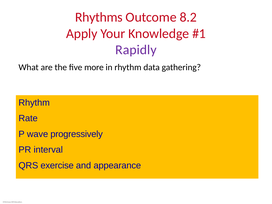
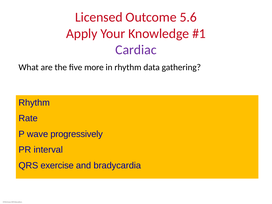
Rhythms: Rhythms -> Licensed
8.2: 8.2 -> 5.6
Rapidly: Rapidly -> Cardiac
appearance: appearance -> bradycardia
